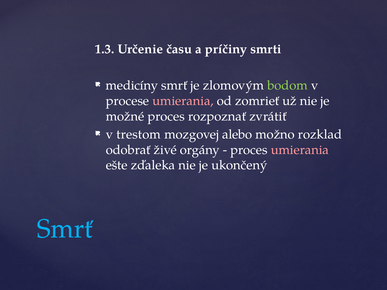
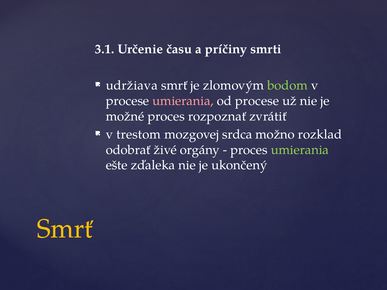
1.3: 1.3 -> 3.1
medicíny: medicíny -> udržiava
od zomrieť: zomrieť -> procese
alebo: alebo -> srdca
umierania at (300, 150) colour: pink -> light green
Smrť at (65, 229) colour: light blue -> yellow
